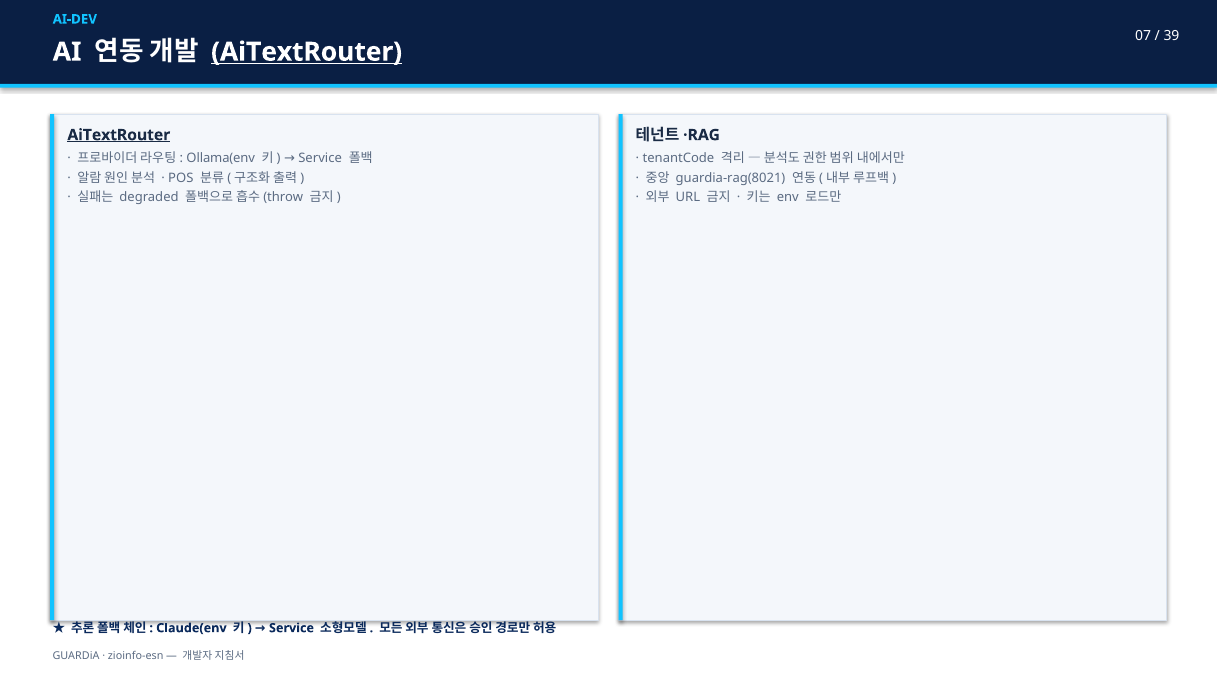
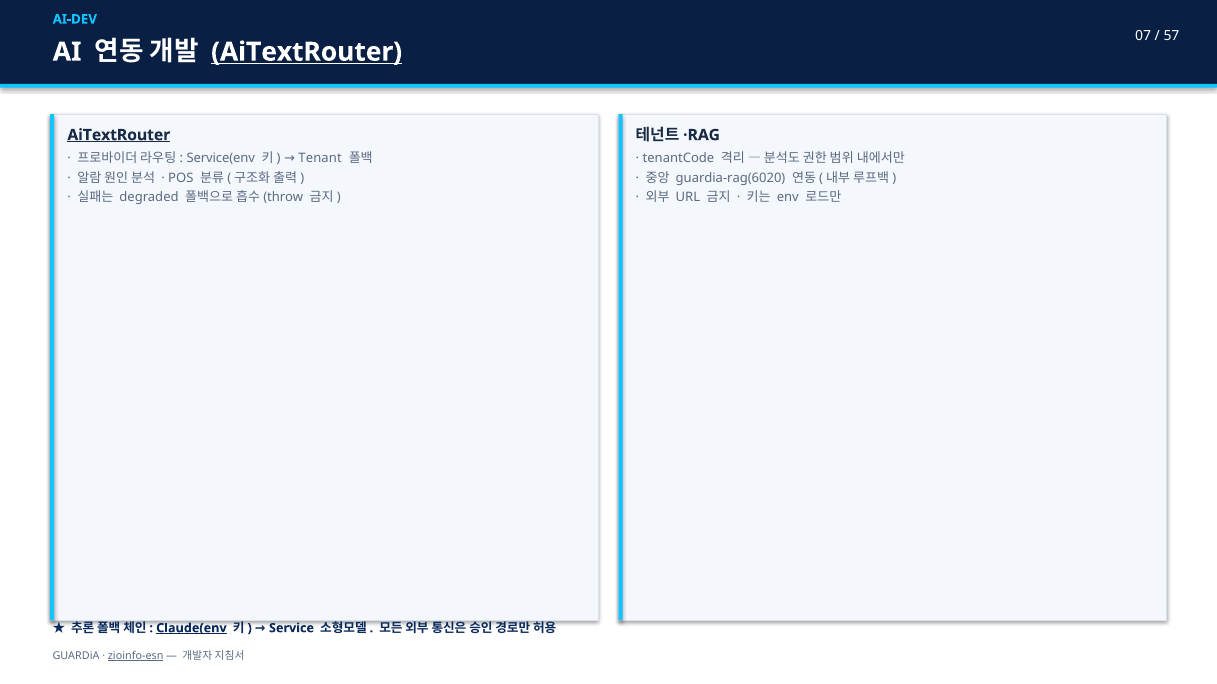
39: 39 -> 57
Ollama(env: Ollama(env -> Service(env
Service at (320, 159): Service -> Tenant
guardia-rag(8021: guardia-rag(8021 -> guardia-rag(6020
Claude(env underline: none -> present
zioinfo-esn underline: none -> present
